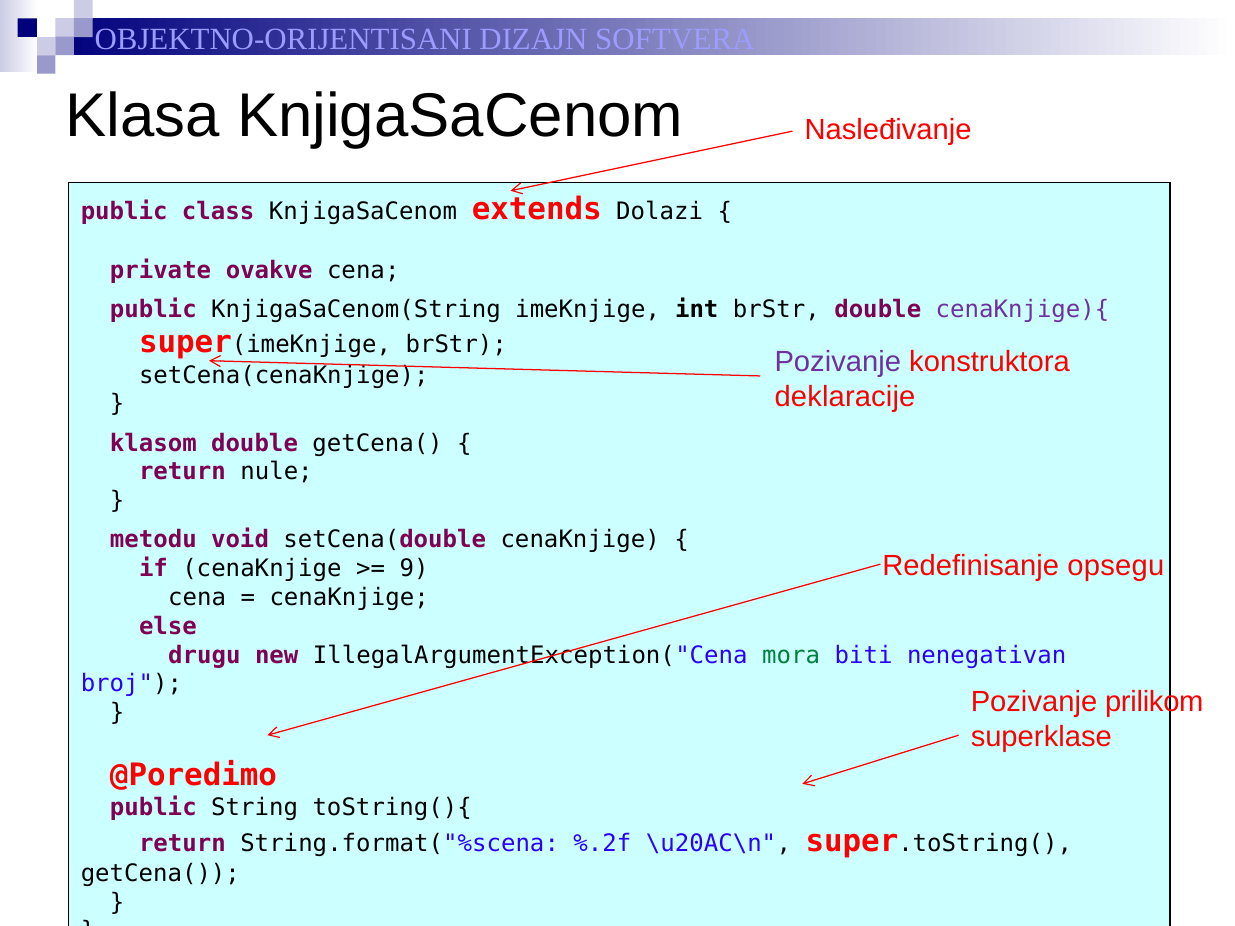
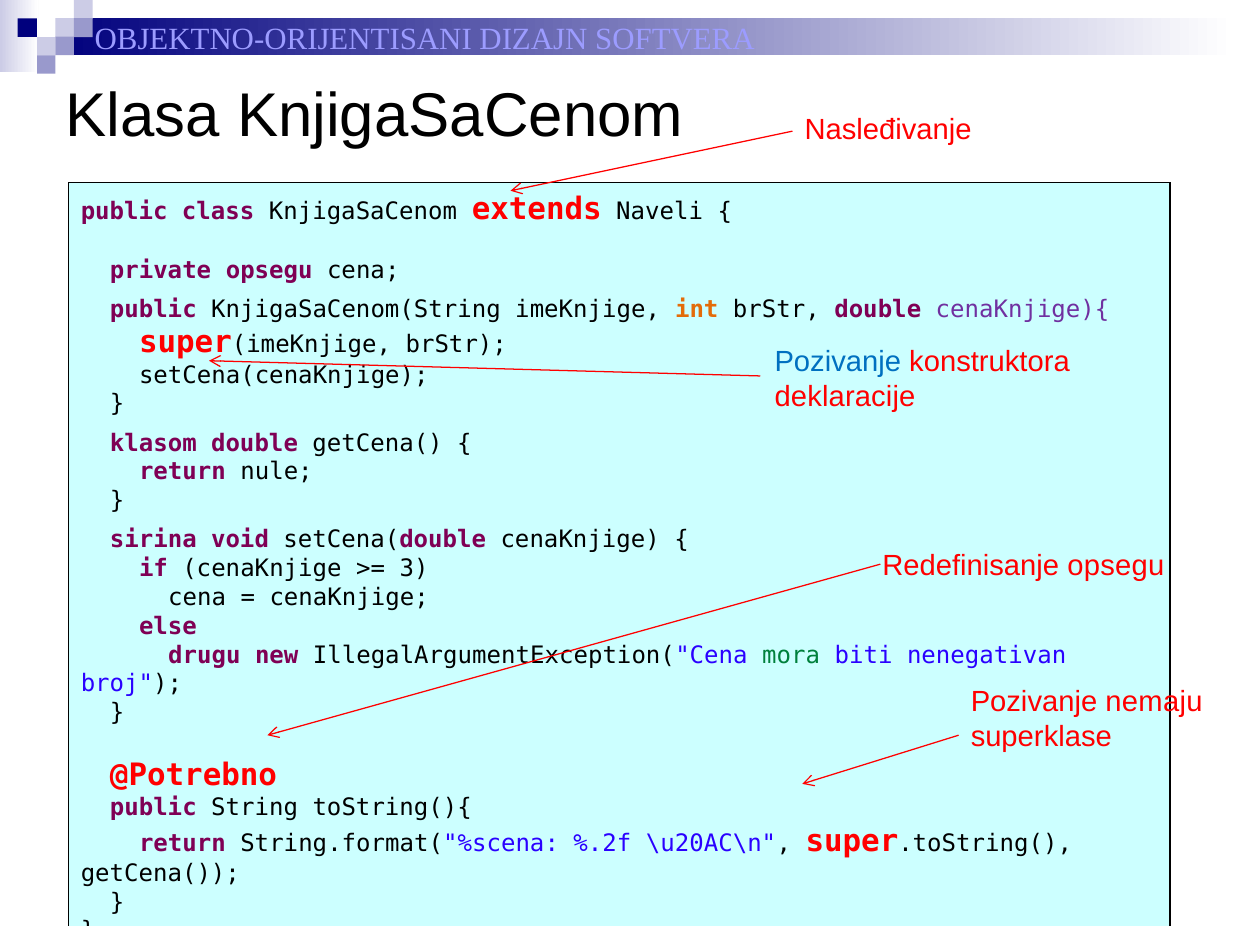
Dolazi: Dolazi -> Naveli
private ovakve: ovakve -> opsegu
int colour: black -> orange
Pozivanje at (838, 362) colour: purple -> blue
metodu: metodu -> sirina
9: 9 -> 3
prilikom: prilikom -> nemaju
@Poredimo: @Poredimo -> @Potrebno
